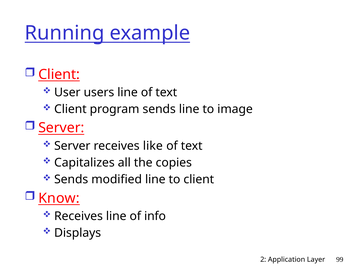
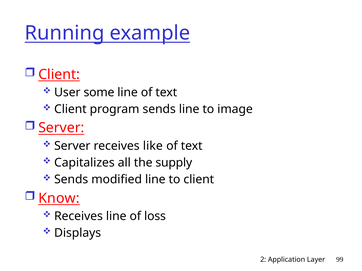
users: users -> some
copies: copies -> supply
info: info -> loss
